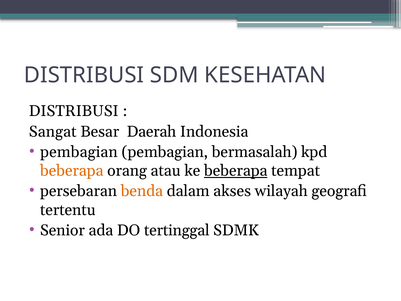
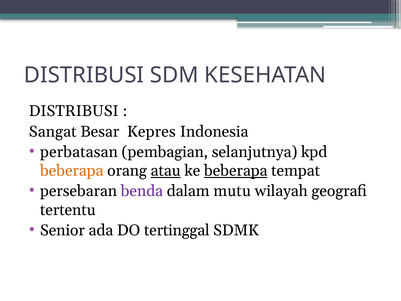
Daerah: Daerah -> Kepres
pembagian at (79, 152): pembagian -> perbatasan
bermasalah: bermasalah -> selanjutnya
atau underline: none -> present
benda colour: orange -> purple
akses: akses -> mutu
